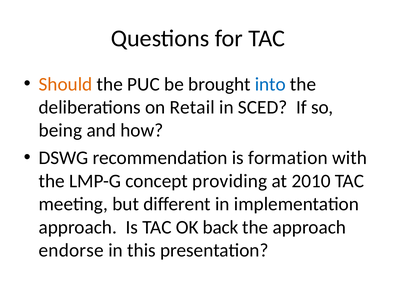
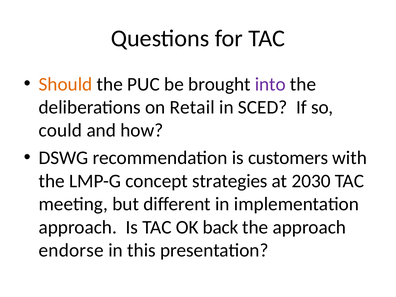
into colour: blue -> purple
being: being -> could
formation: formation -> customers
providing: providing -> strategies
2010: 2010 -> 2030
